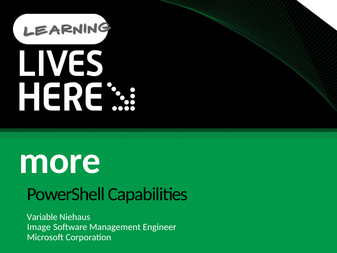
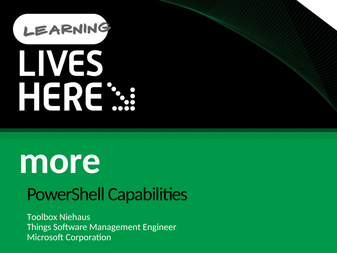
Variable: Variable -> Toolbox
Image: Image -> Things
